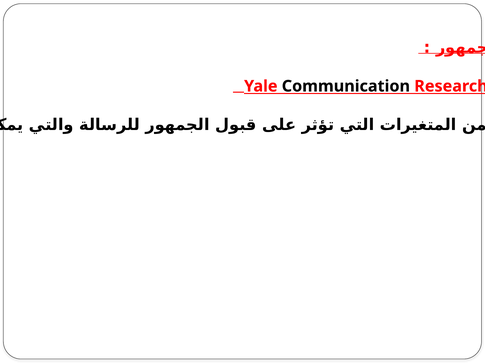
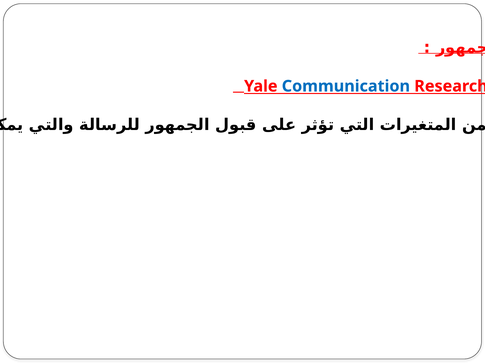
Communication colour: black -> blue
